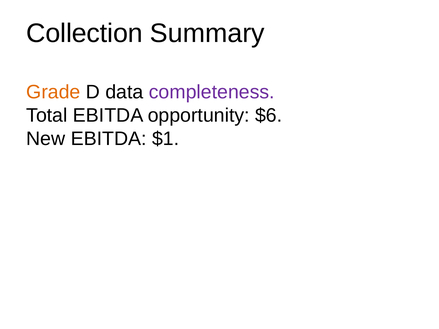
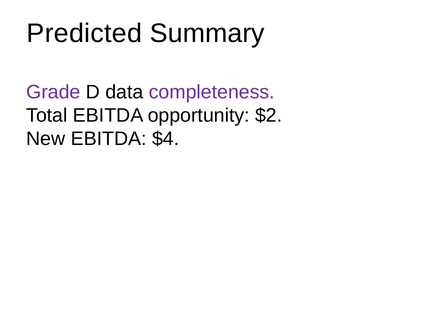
Collection: Collection -> Predicted
Grade colour: orange -> purple
$6: $6 -> $2
$1: $1 -> $4
